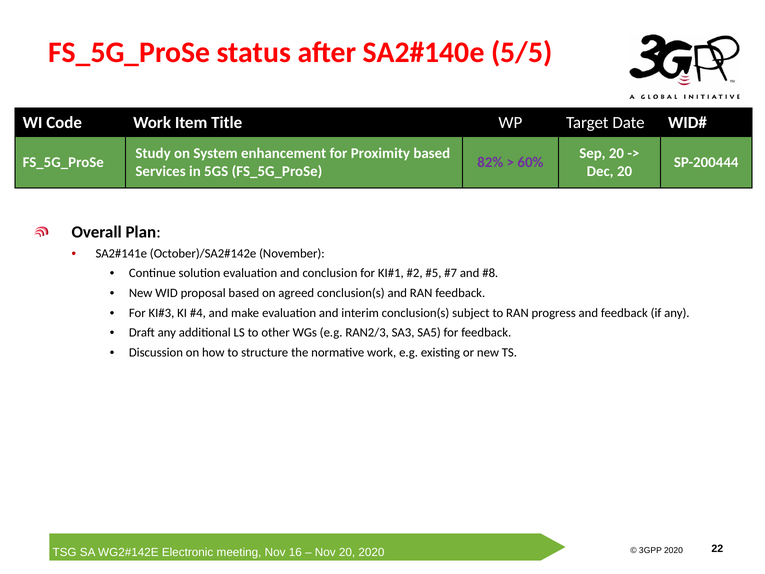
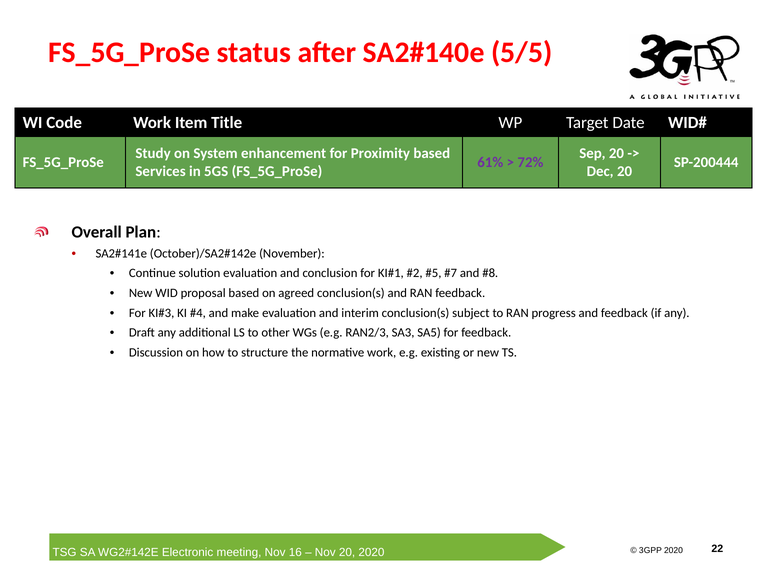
82%: 82% -> 61%
60%: 60% -> 72%
